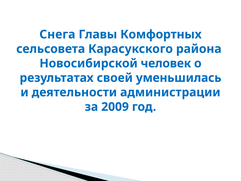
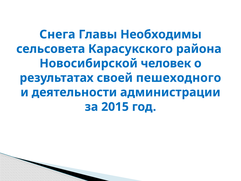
Комфортных: Комфортных -> Необходимы
уменьшилась: уменьшилась -> пешеходного
2009: 2009 -> 2015
